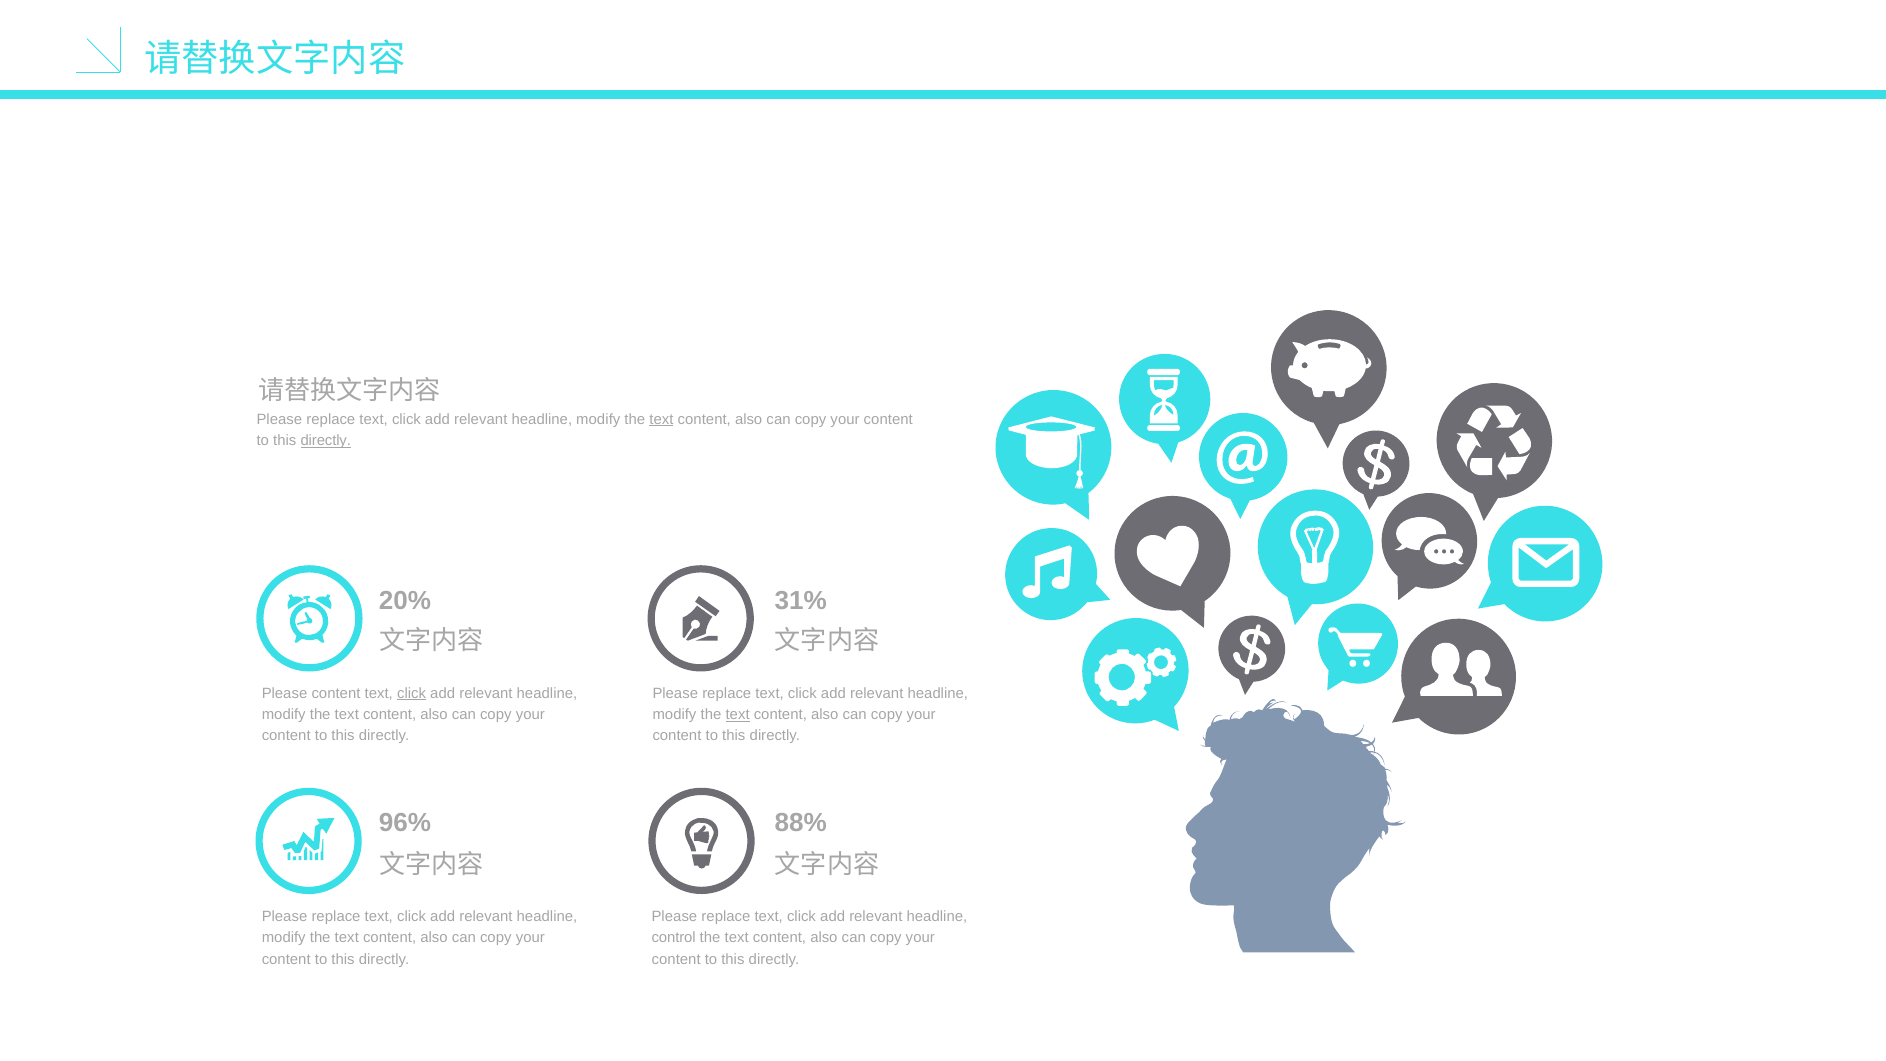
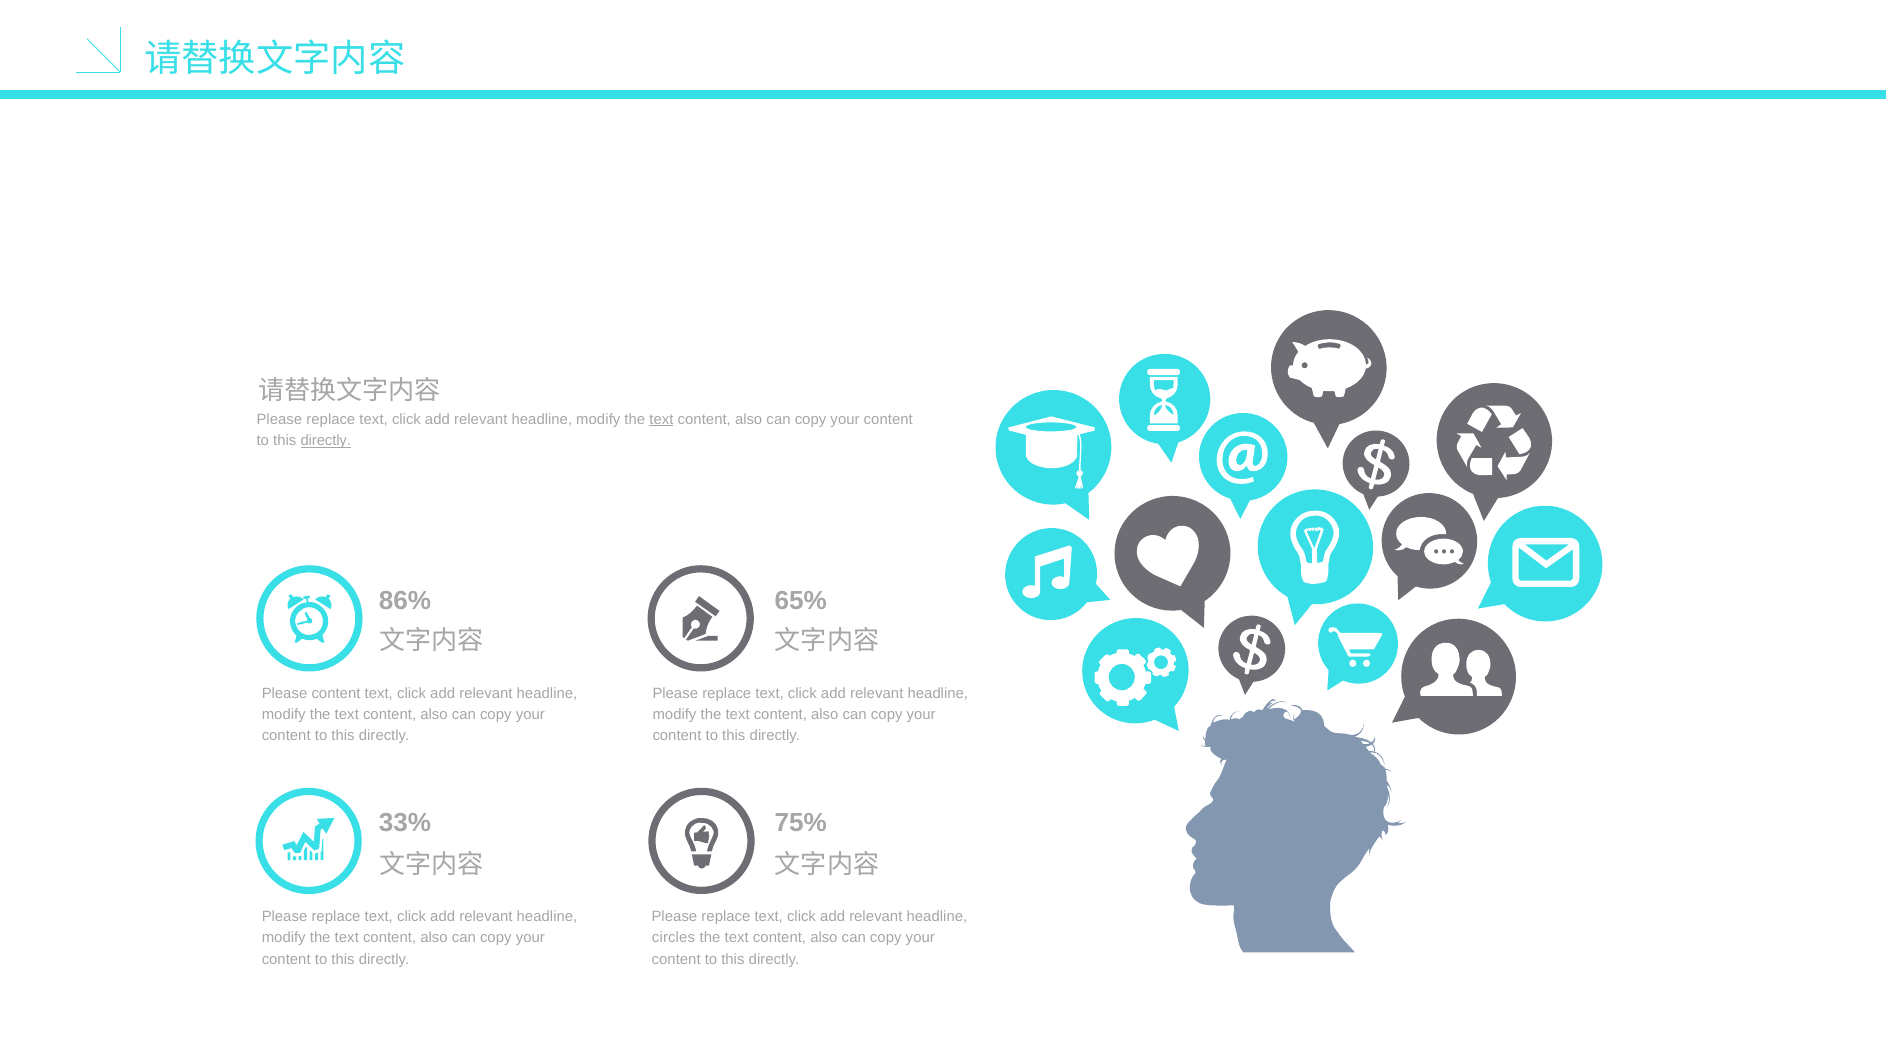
20%: 20% -> 86%
31%: 31% -> 65%
click at (412, 693) underline: present -> none
text at (738, 714) underline: present -> none
96%: 96% -> 33%
88%: 88% -> 75%
control: control -> circles
